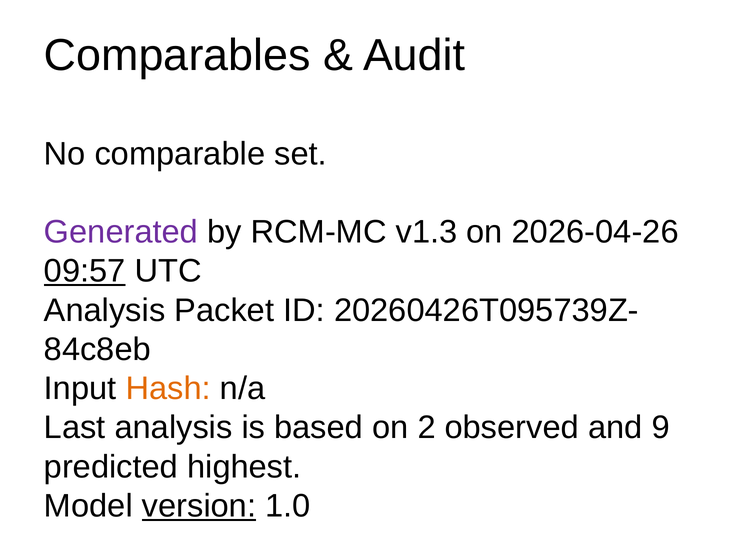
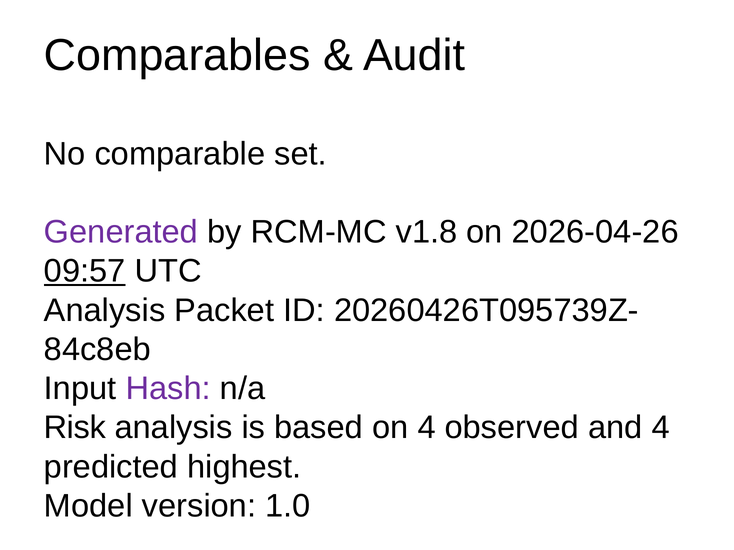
v1.3: v1.3 -> v1.8
Hash colour: orange -> purple
Last: Last -> Risk
on 2: 2 -> 4
and 9: 9 -> 4
version underline: present -> none
